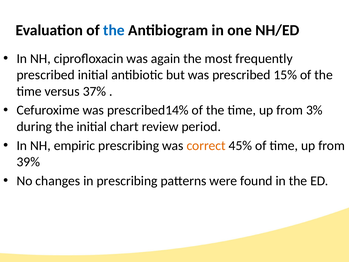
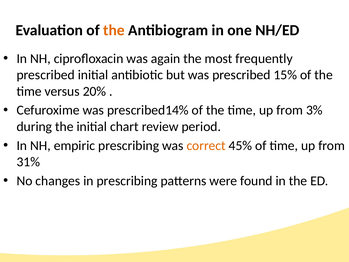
the at (114, 30) colour: blue -> orange
37%: 37% -> 20%
39%: 39% -> 31%
